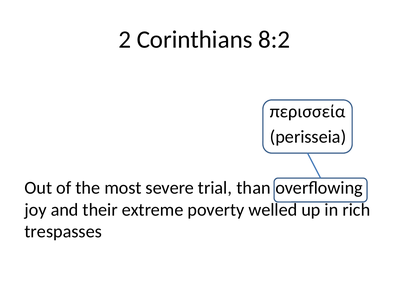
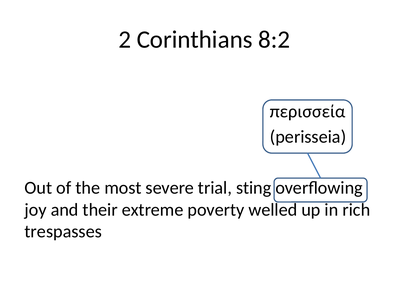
than: than -> sting
